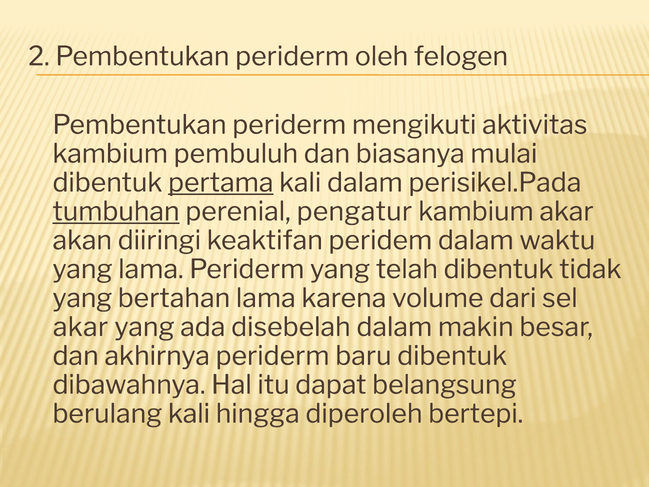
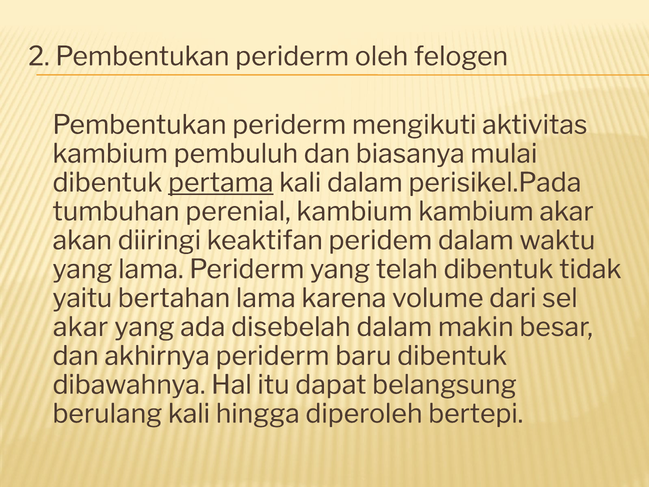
tumbuhan underline: present -> none
perenial pengatur: pengatur -> kambium
yang at (82, 298): yang -> yaitu
